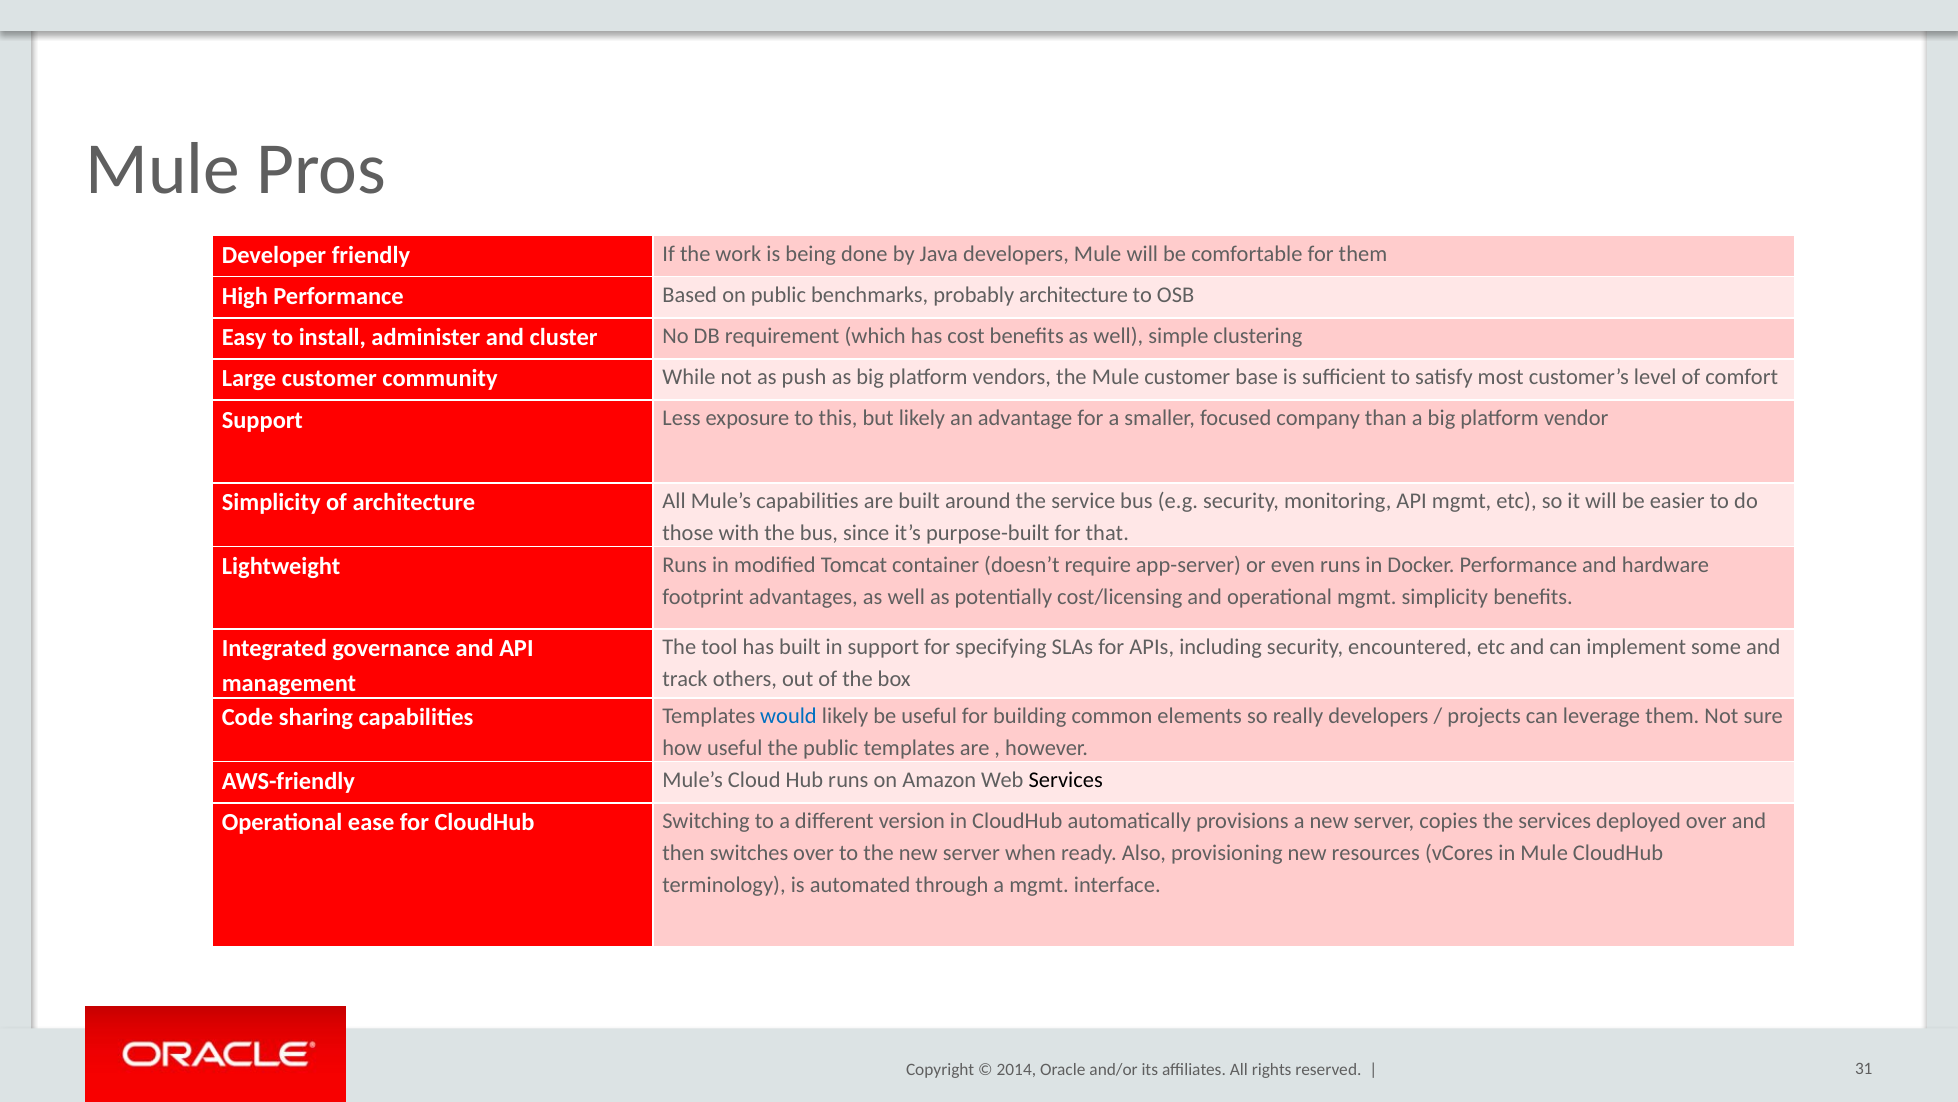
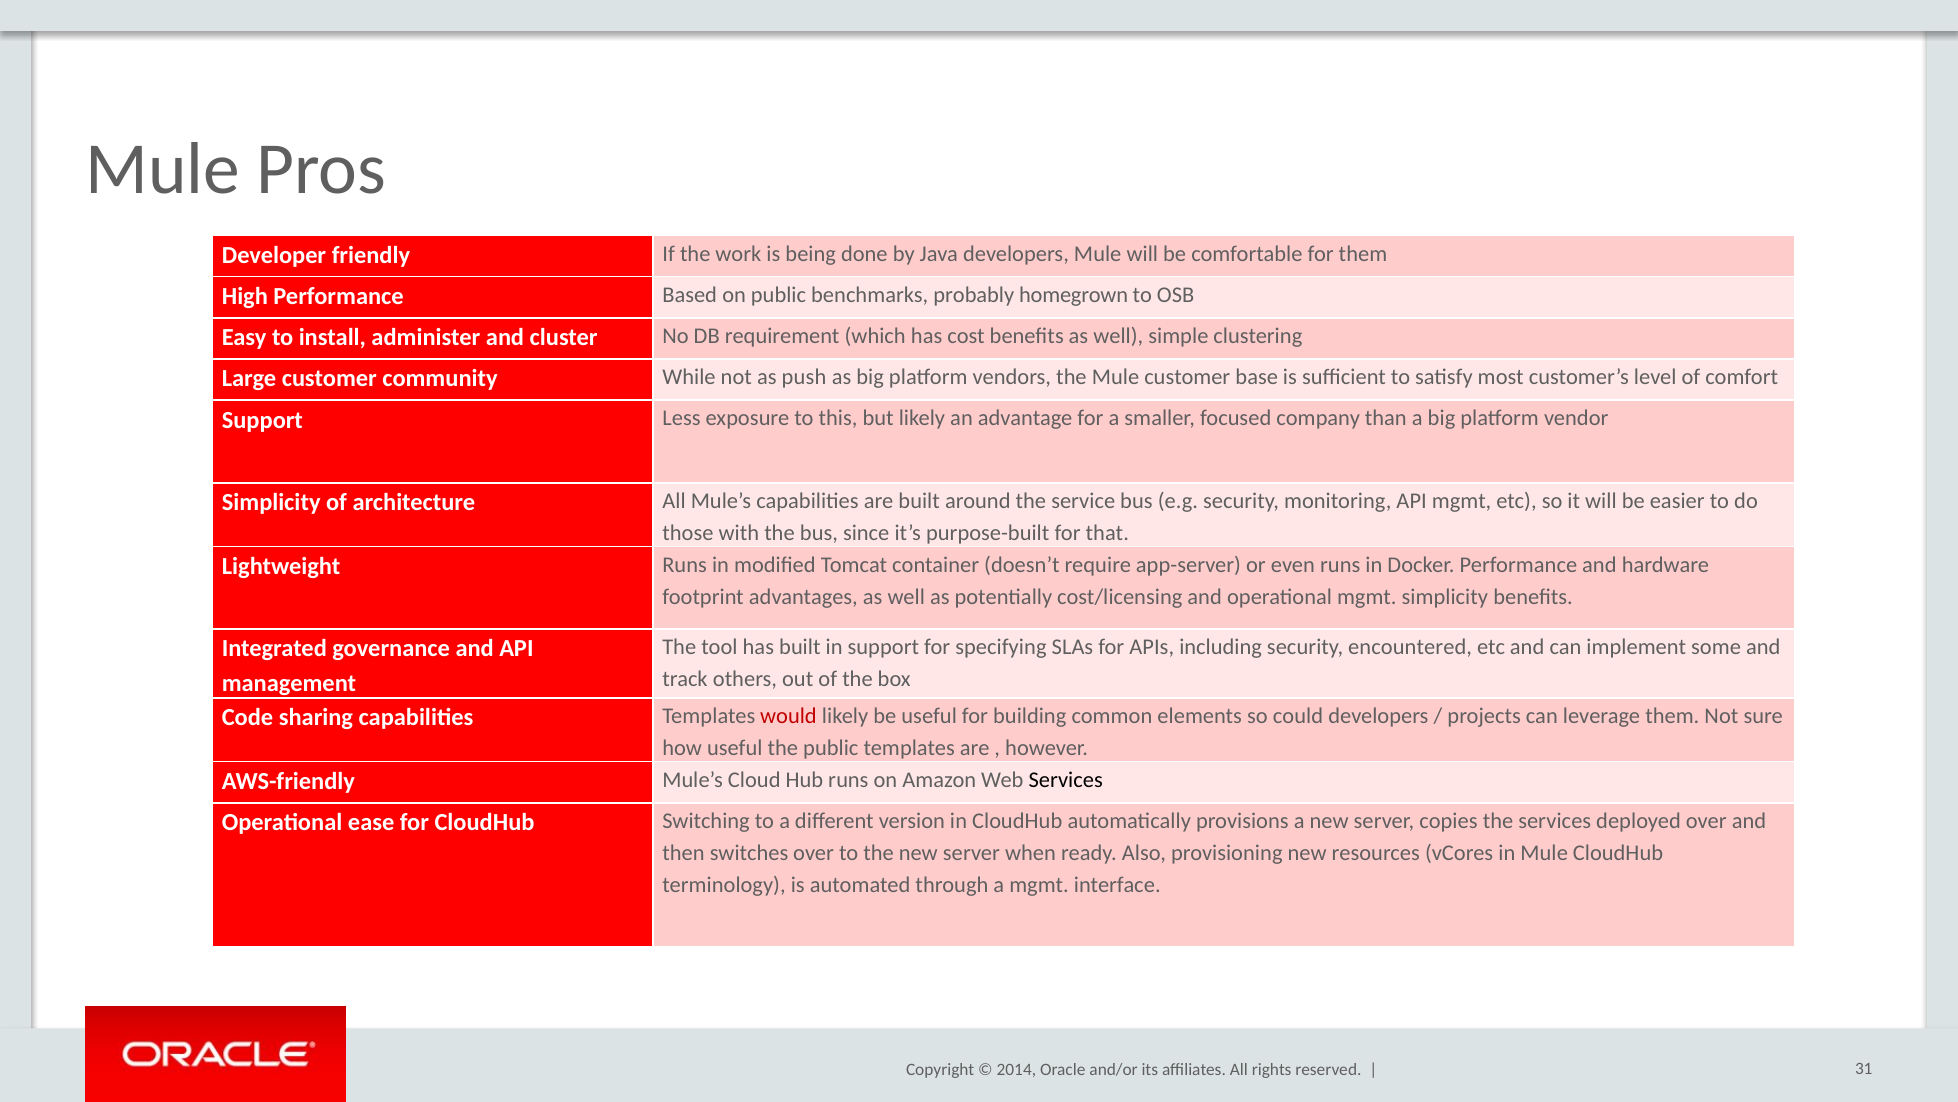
probably architecture: architecture -> homegrown
would colour: blue -> red
really: really -> could
